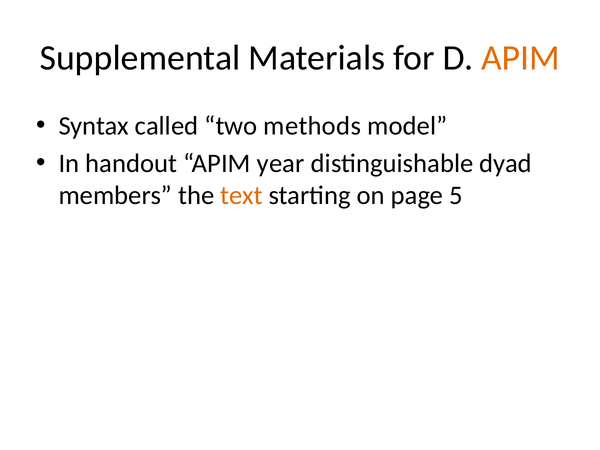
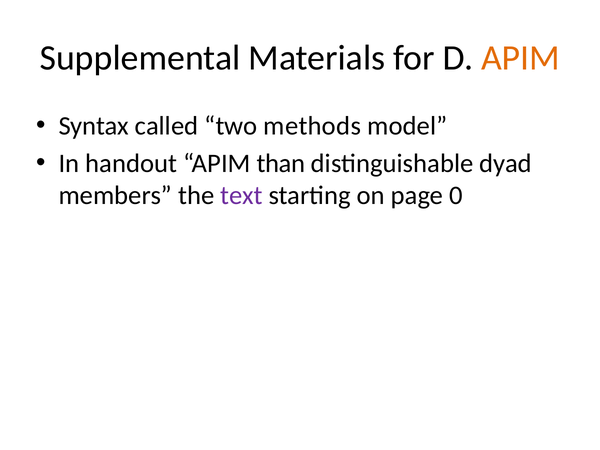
year: year -> than
text colour: orange -> purple
5: 5 -> 0
